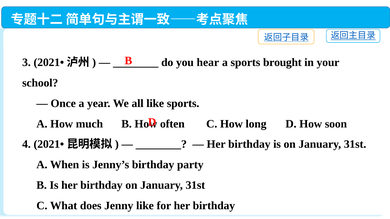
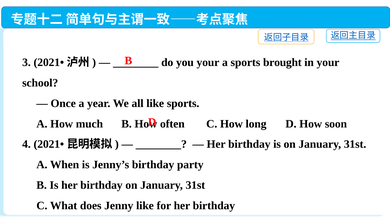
you hear: hear -> your
